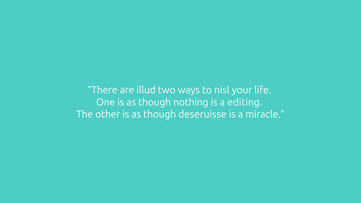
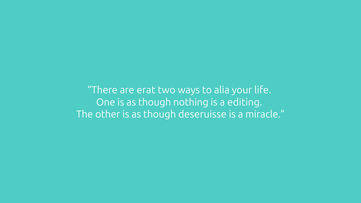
illud: illud -> erat
nisl: nisl -> alia
